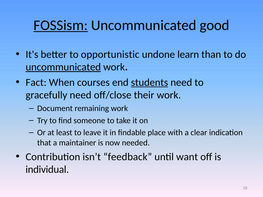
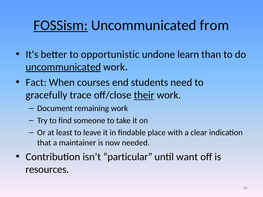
good: good -> from
students underline: present -> none
gracefully need: need -> trace
their underline: none -> present
feedback: feedback -> particular
individual: individual -> resources
